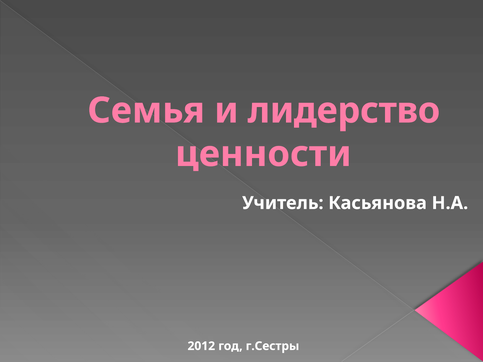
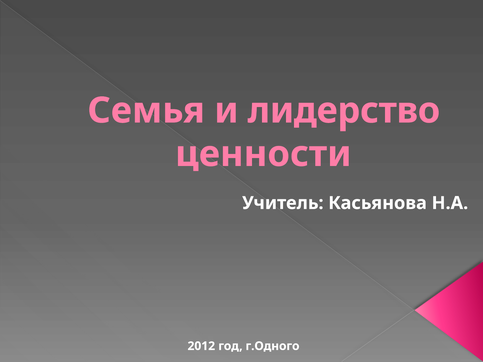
г.Сестры: г.Сестры -> г.Одного
